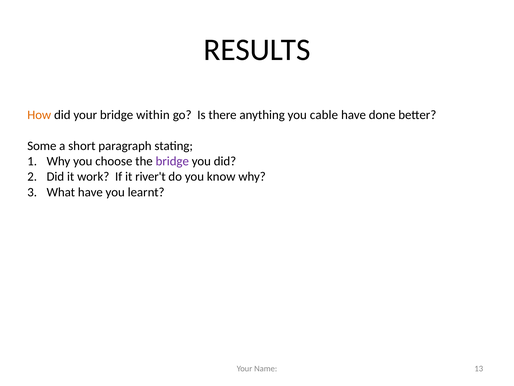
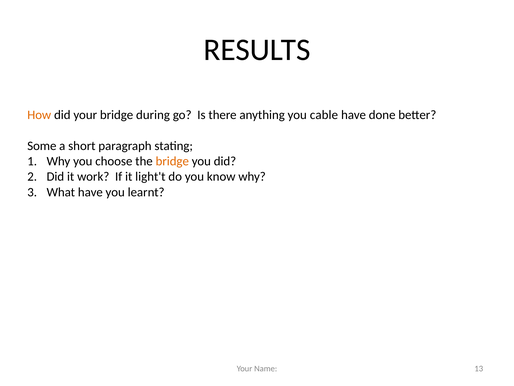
within: within -> during
bridge at (172, 161) colour: purple -> orange
river't: river't -> light't
